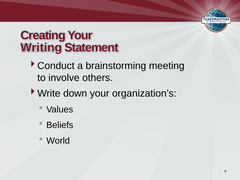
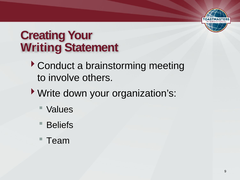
World: World -> Team
